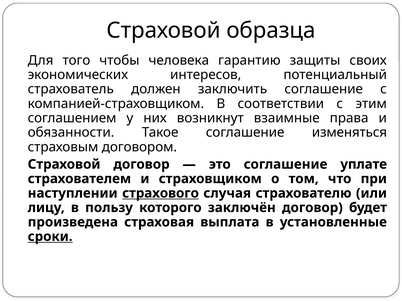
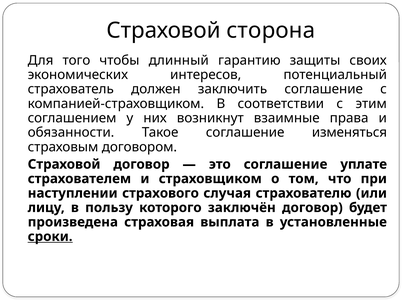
образца: образца -> сторона
человека: человека -> длинный
страхового underline: present -> none
